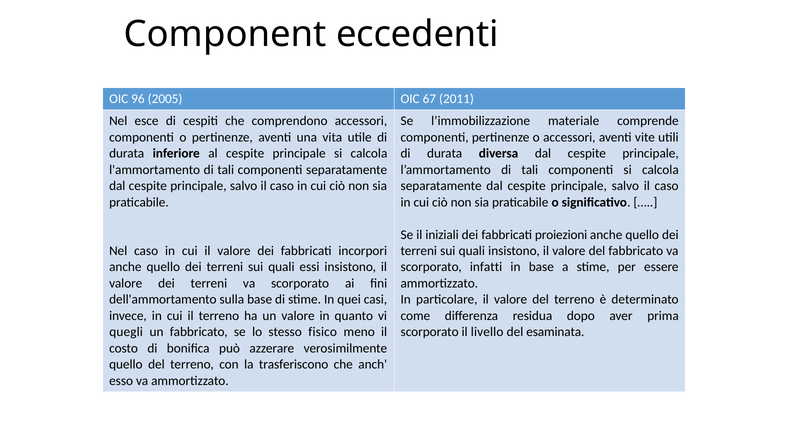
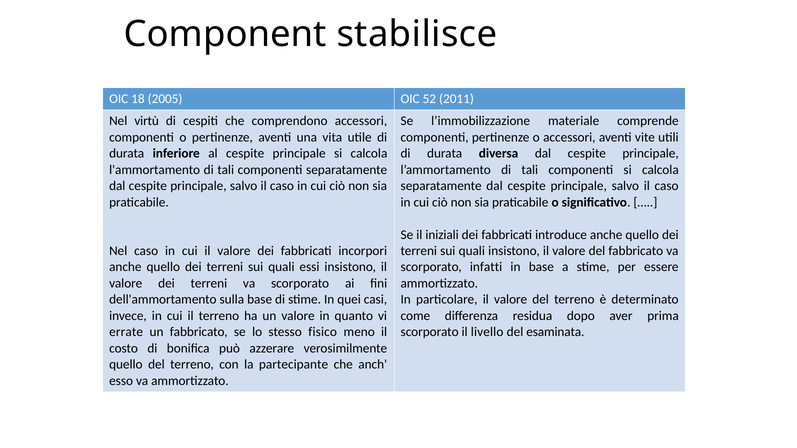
eccedenti: eccedenti -> stabilisce
96: 96 -> 18
67: 67 -> 52
esce: esce -> virtù
proiezioni: proiezioni -> introduce
quegli: quegli -> errate
trasferiscono: trasferiscono -> partecipante
